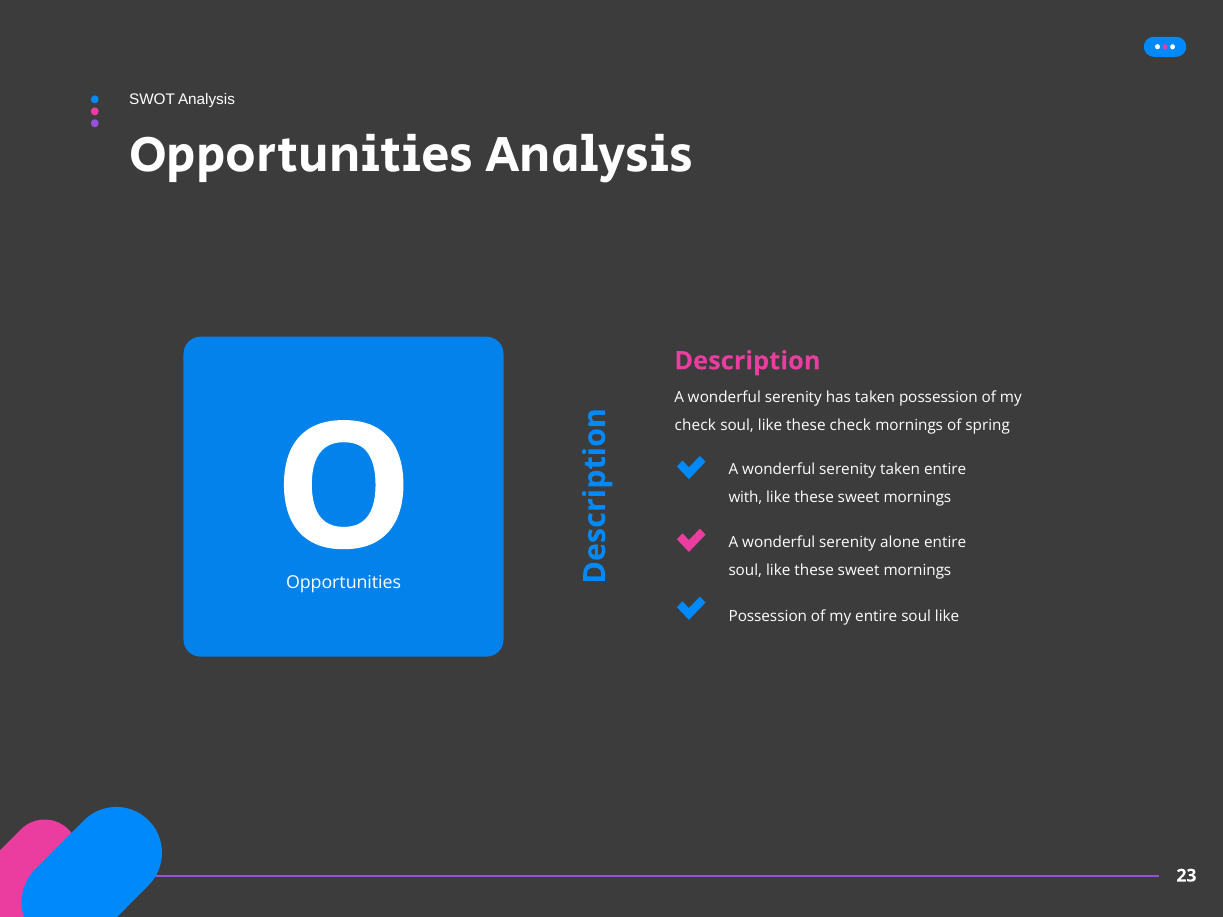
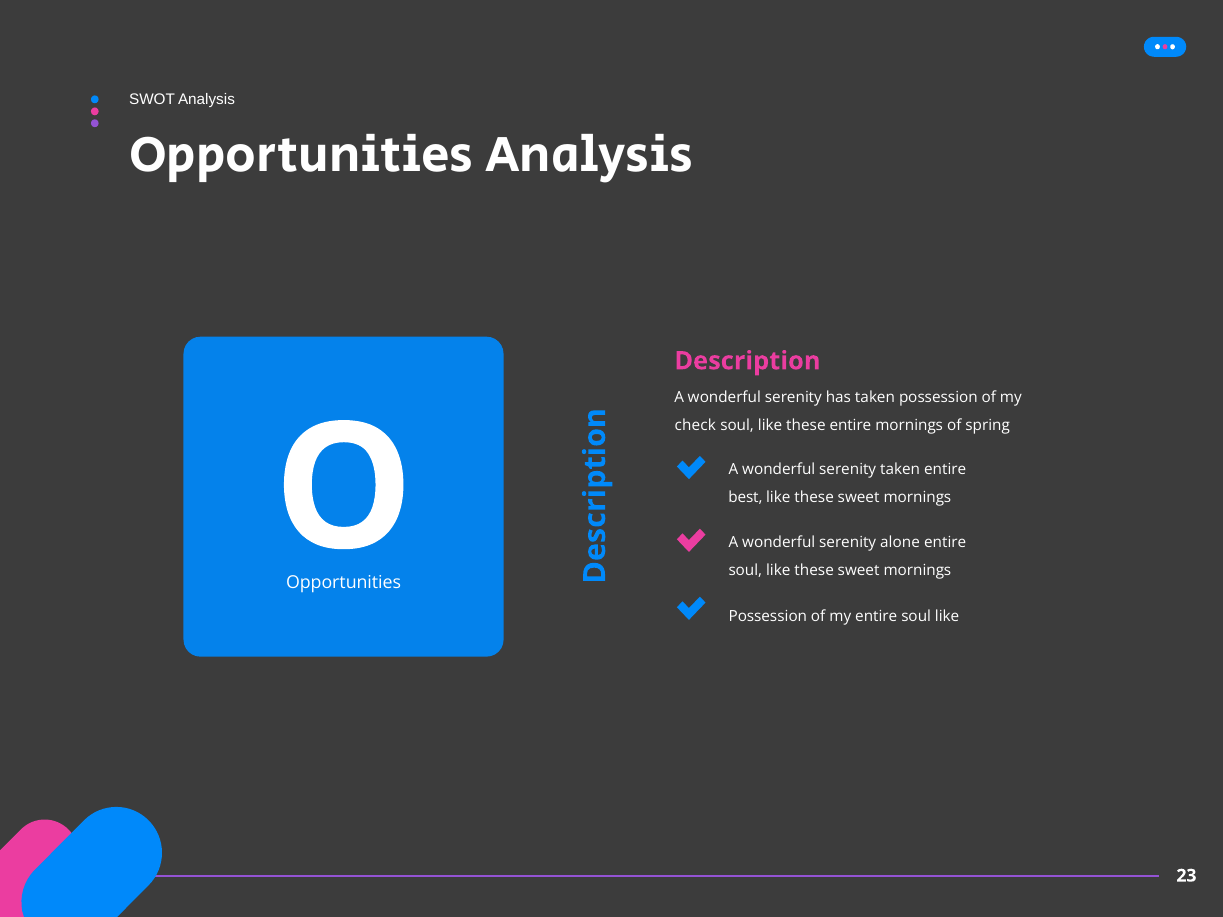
these check: check -> entire
with: with -> best
